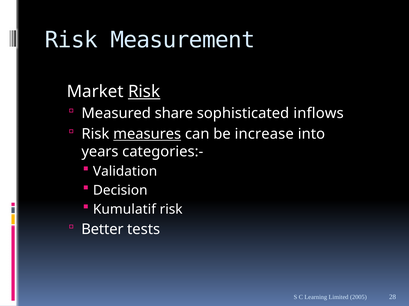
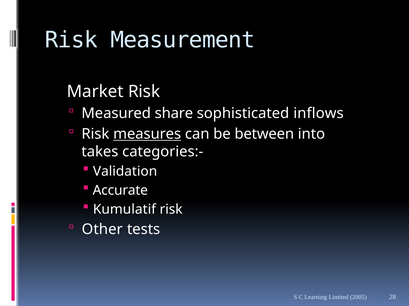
Risk at (144, 92) underline: present -> none
increase: increase -> between
years: years -> takes
Decision: Decision -> Accurate
Better: Better -> Other
